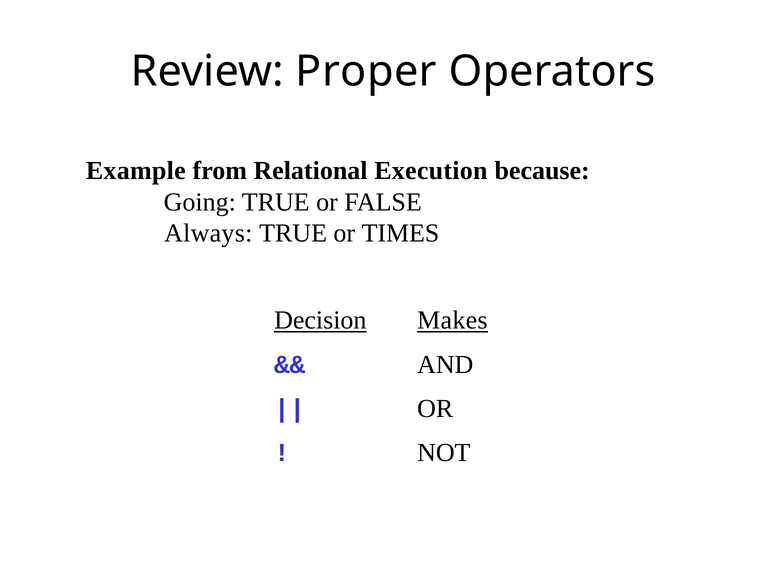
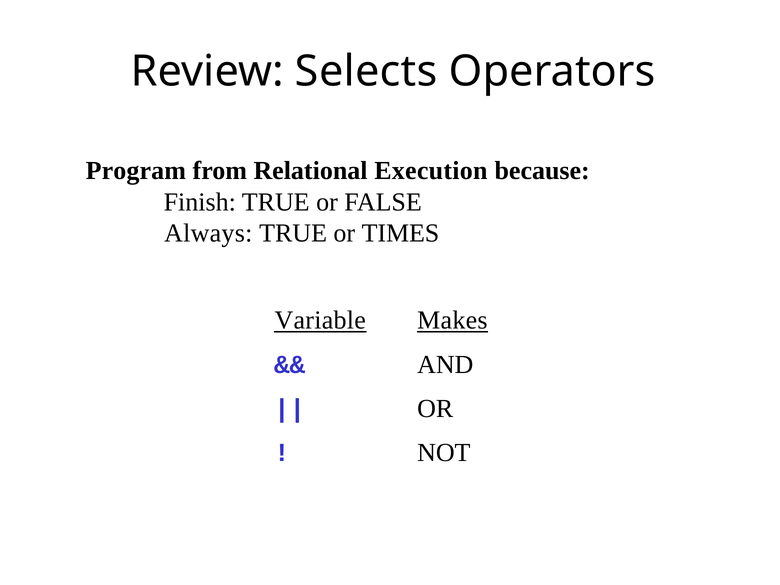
Proper: Proper -> Selects
Example: Example -> Program
Going: Going -> Finish
Decision: Decision -> Variable
